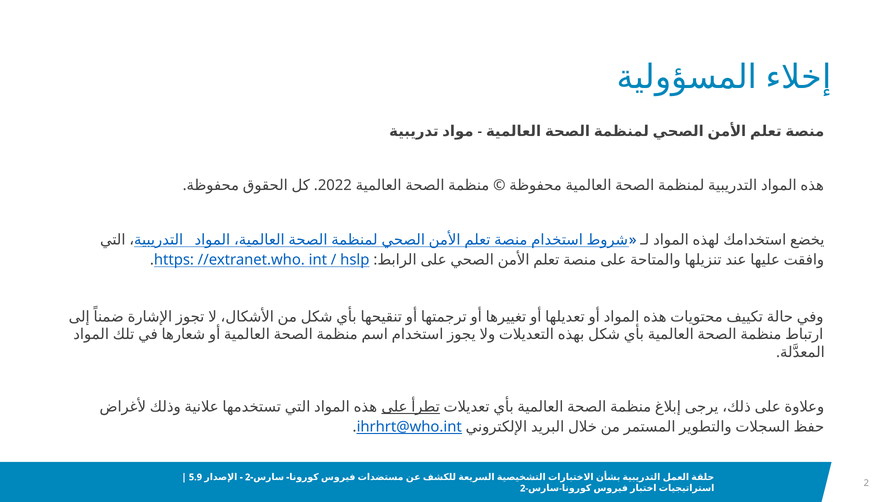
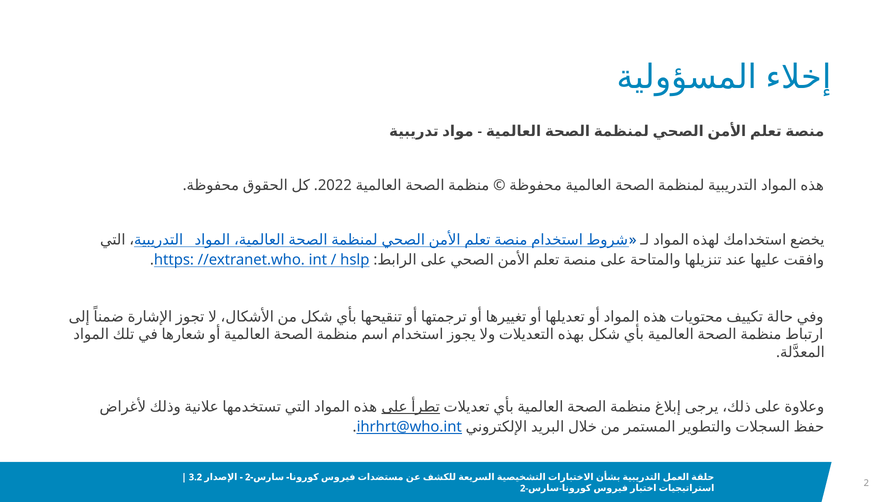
5.9: 5.9 -> 3.2
